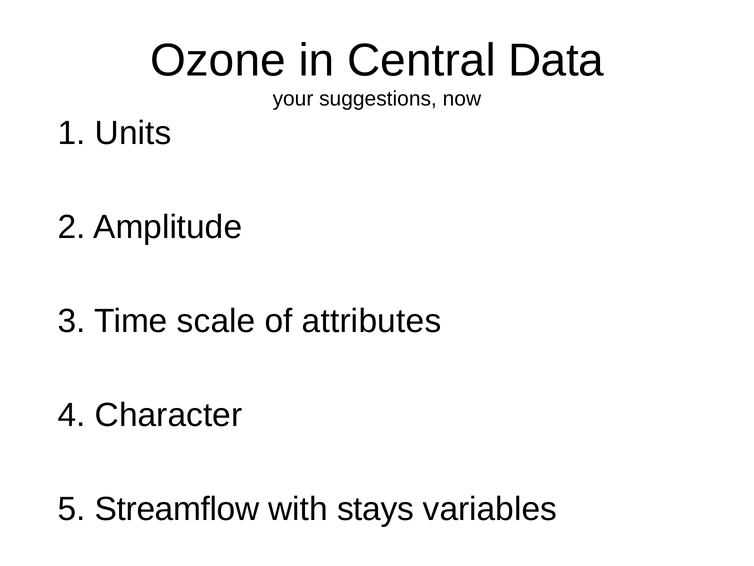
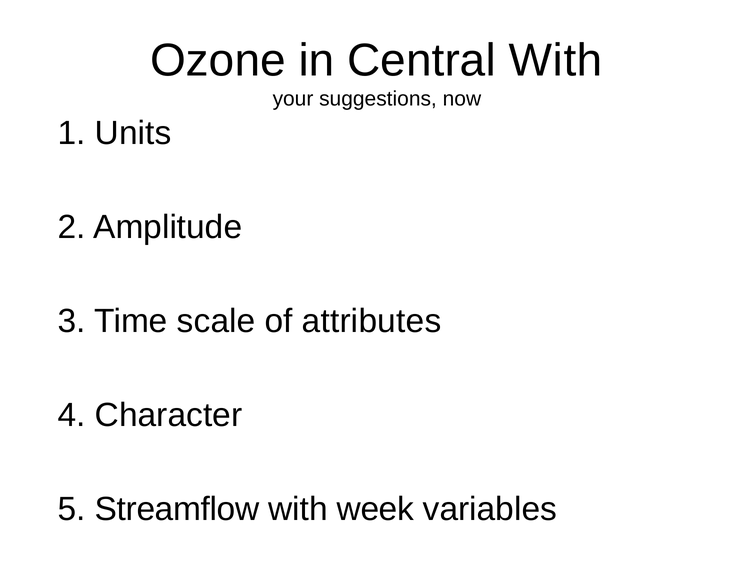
Central Data: Data -> With
stays: stays -> week
